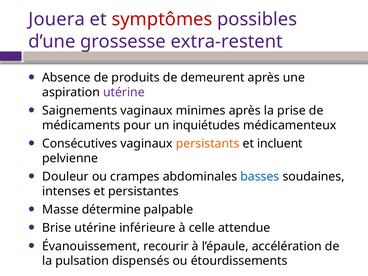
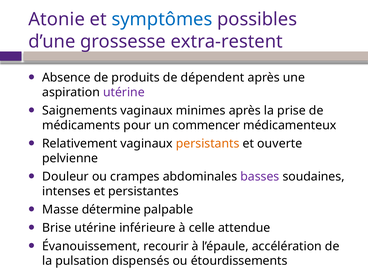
Jouera: Jouera -> Atonie
symptômes colour: red -> blue
demeurent: demeurent -> dépendent
inquiétudes: inquiétudes -> commencer
Consécutives: Consécutives -> Relativement
incluent: incluent -> ouverte
basses colour: blue -> purple
